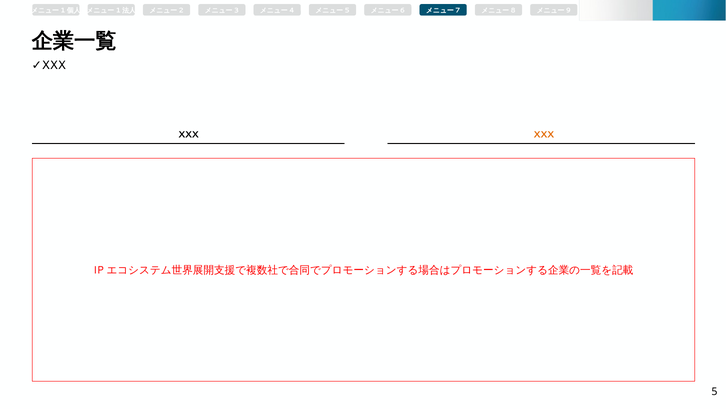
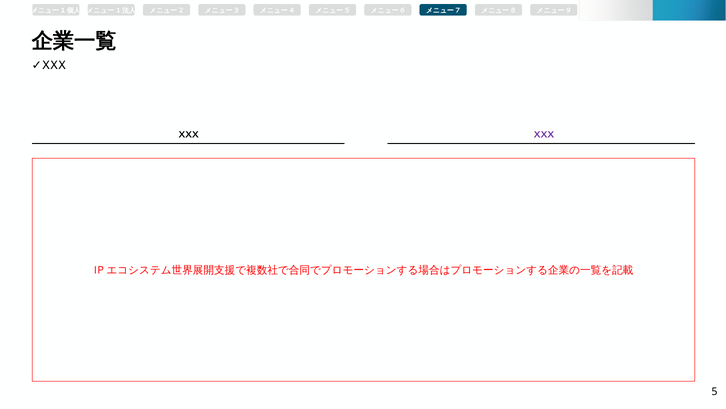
XXX at (544, 135) colour: orange -> purple
